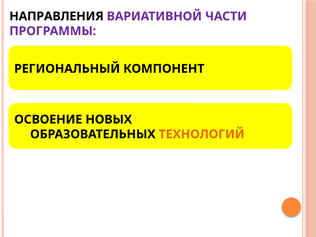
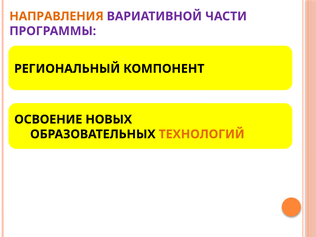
НАПРАВЛЕНИЯ colour: black -> orange
